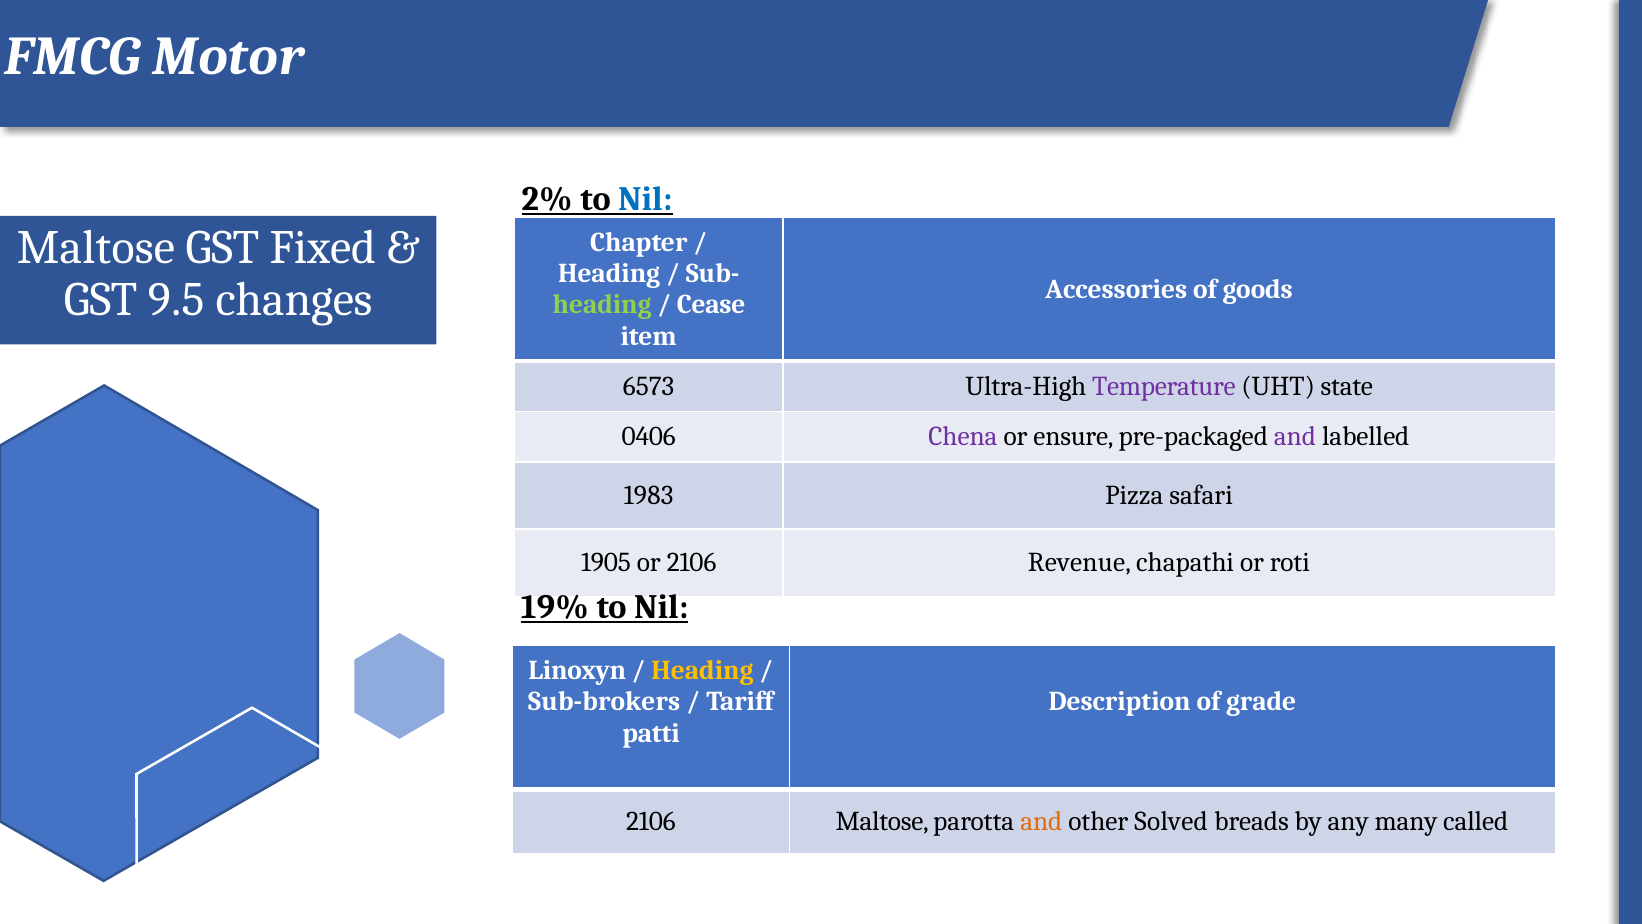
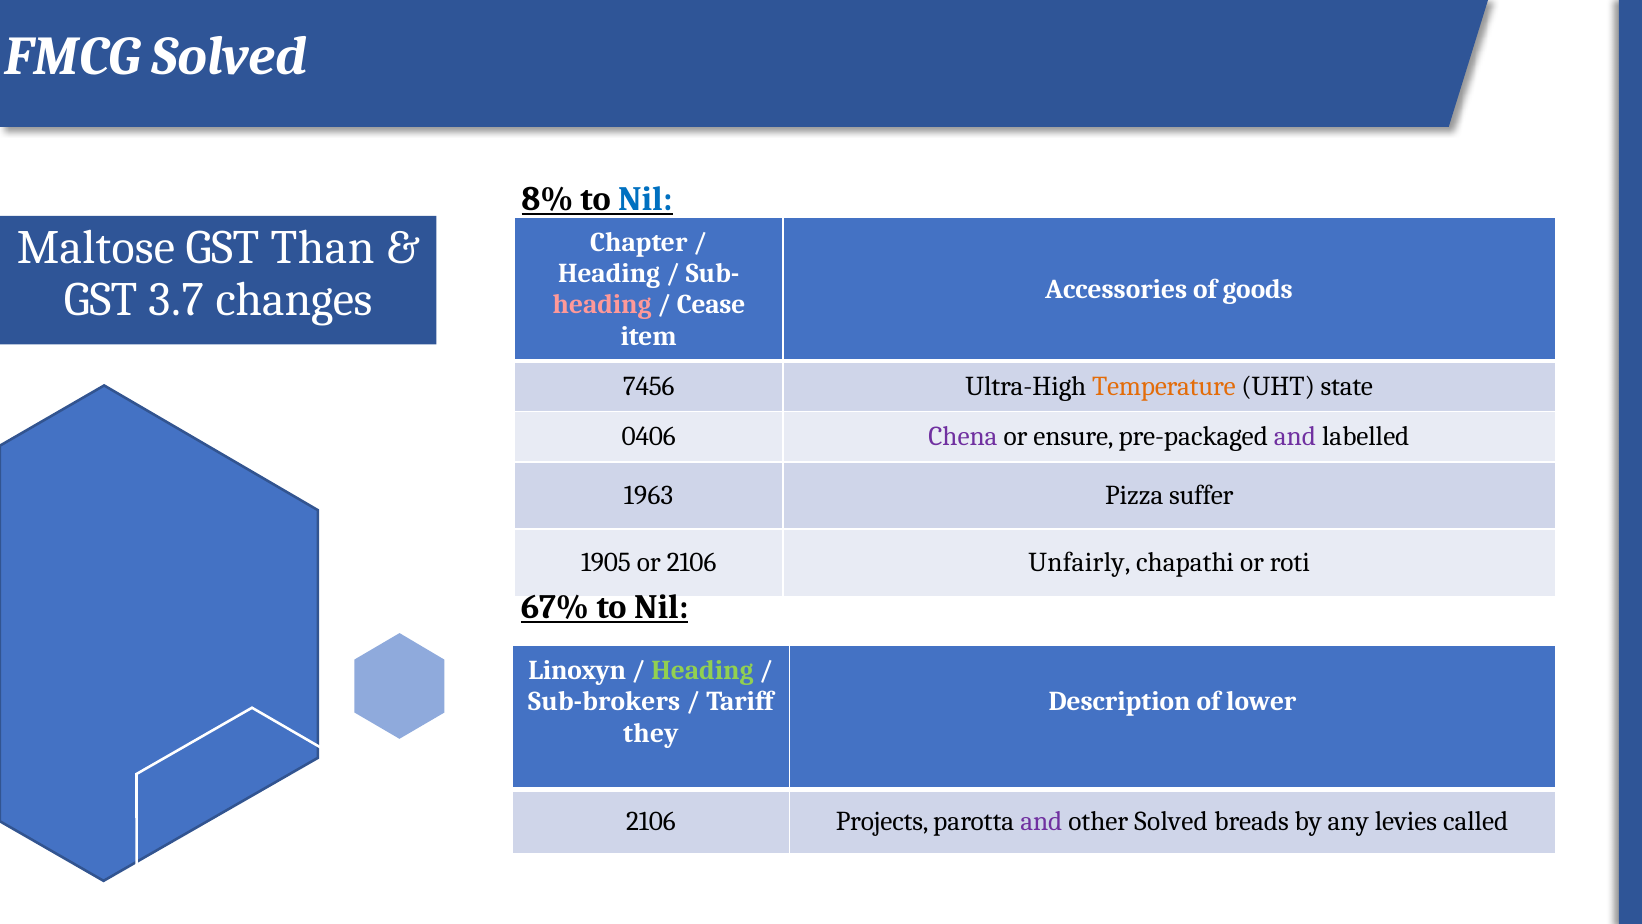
FMCG Motor: Motor -> Solved
2%: 2% -> 8%
Fixed: Fixed -> Than
9.5: 9.5 -> 3.7
heading at (602, 305) colour: light green -> pink
6573: 6573 -> 7456
Temperature colour: purple -> orange
1983: 1983 -> 1963
safari: safari -> suffer
Revenue: Revenue -> Unfairly
19%: 19% -> 67%
Heading at (702, 670) colour: yellow -> light green
grade: grade -> lower
patti: patti -> they
2106 Maltose: Maltose -> Projects
and at (1041, 821) colour: orange -> purple
many: many -> levies
